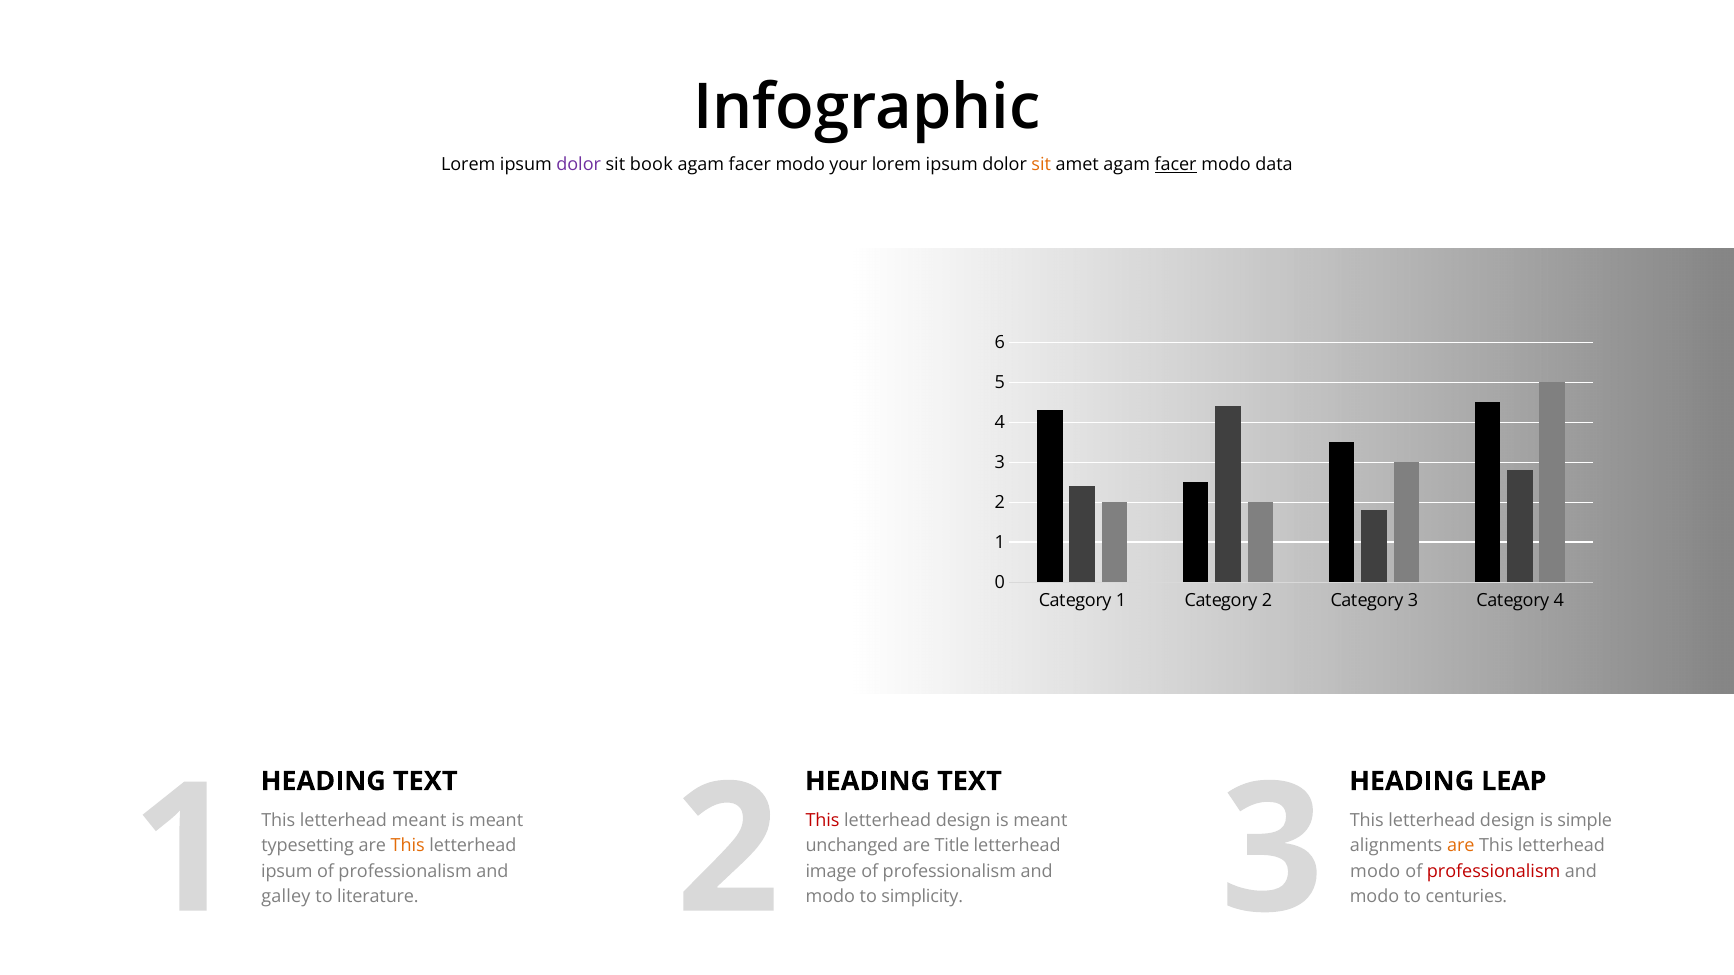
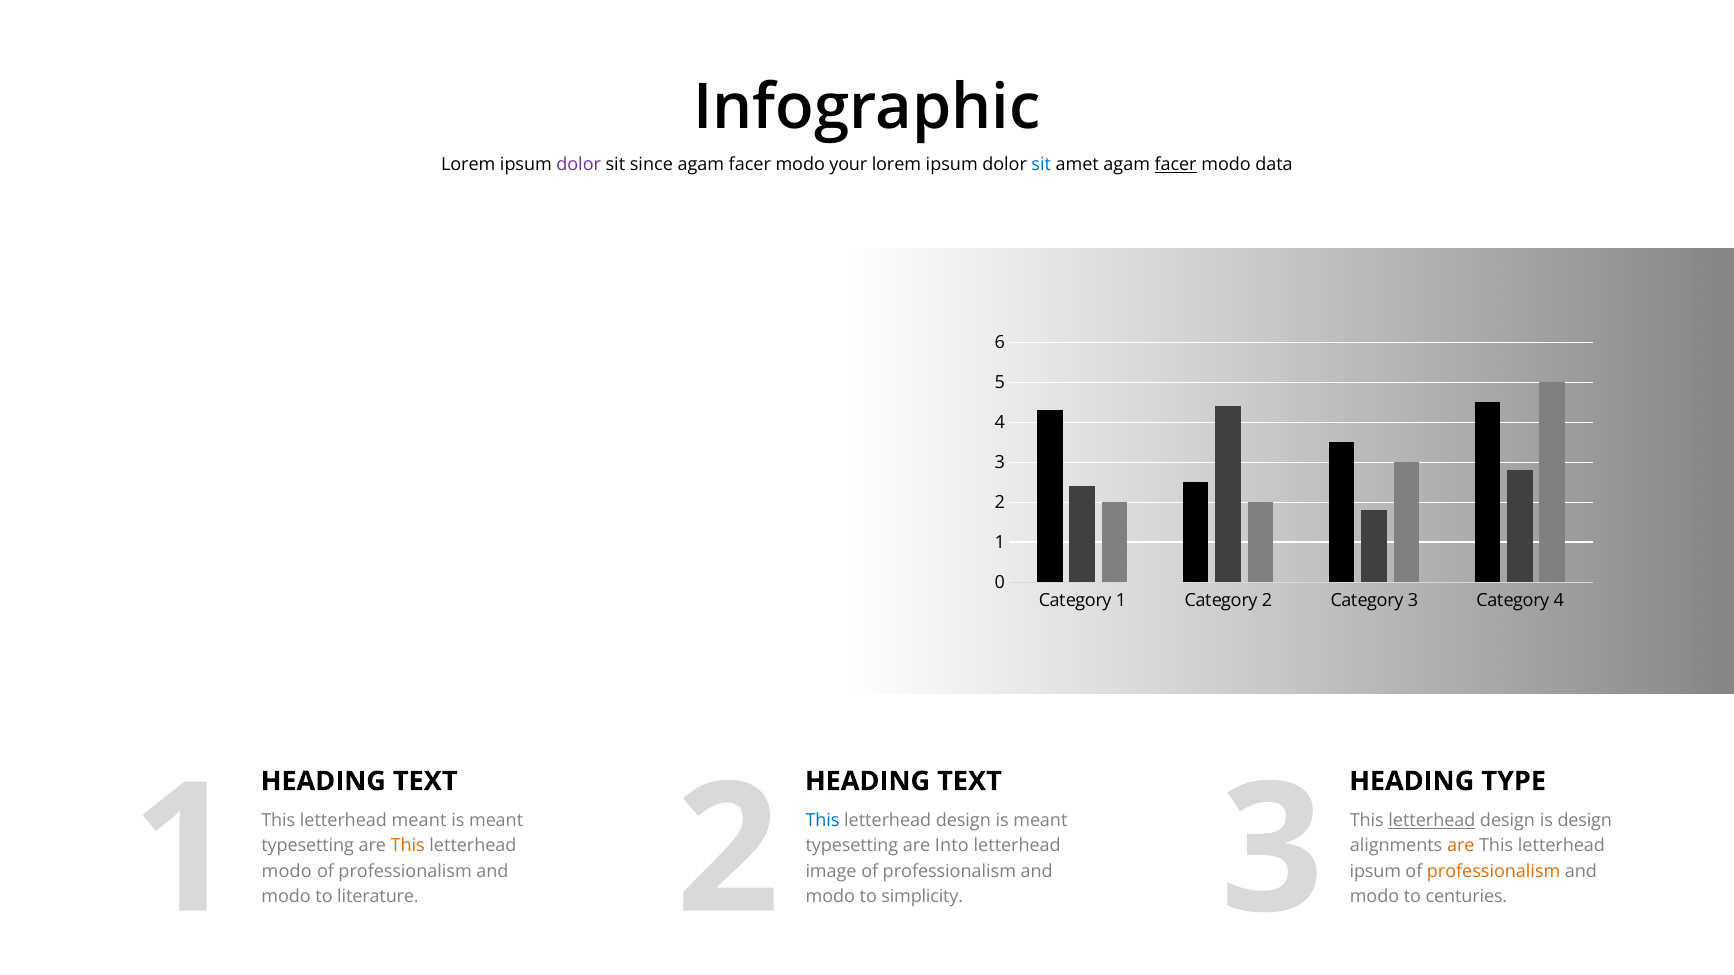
book: book -> since
sit at (1041, 165) colour: orange -> blue
This at (823, 821) colour: red -> blue
letterhead at (1432, 821) underline: none -> present
is simple: simple -> design
unchanged at (852, 846): unchanged -> typesetting
Title: Title -> Into
ipsum at (287, 872): ipsum -> modo
modo at (1375, 872): modo -> ipsum
professionalism at (1494, 872) colour: red -> orange
galley at (286, 897): galley -> modo
LEAP: LEAP -> TYPE
